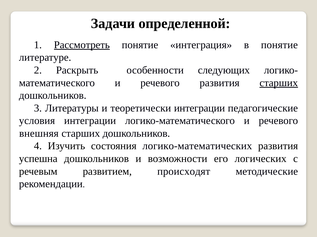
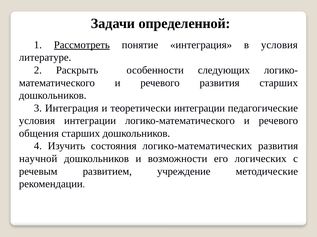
в понятие: понятие -> условия
старших at (279, 83) underline: present -> none
3 Литературы: Литературы -> Интеграция
внешняя: внешняя -> общения
успешна: успешна -> научной
происходят: происходят -> учреждение
